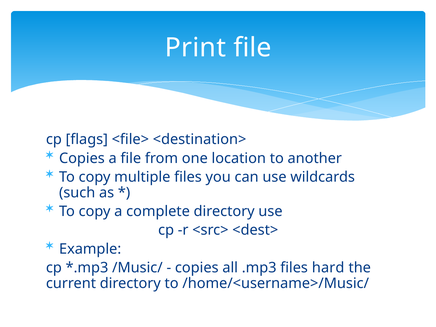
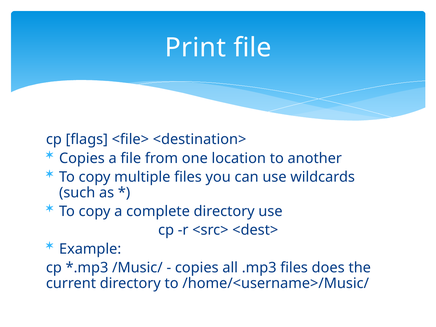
hard: hard -> does
